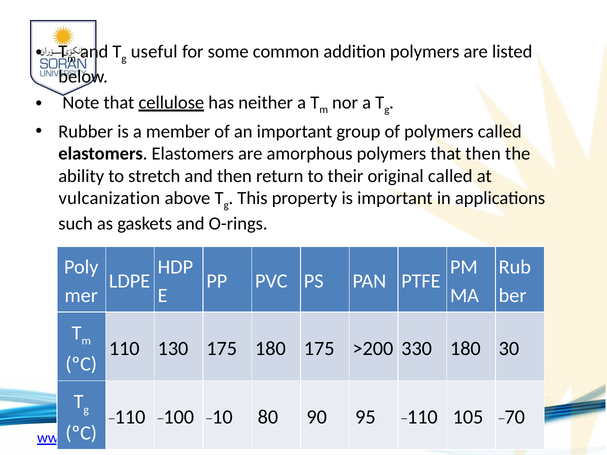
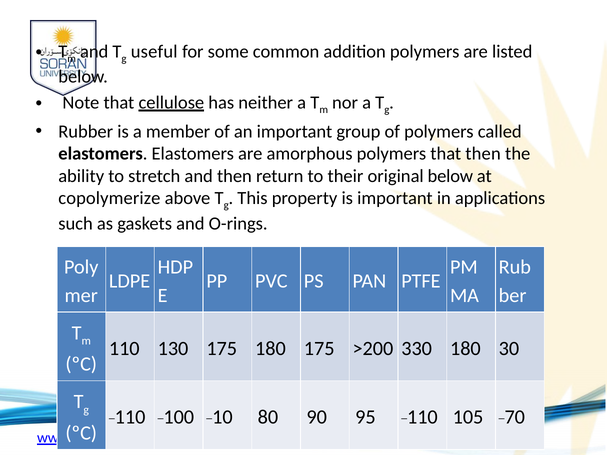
original called: called -> below
vulcanization: vulcanization -> copolymerize
